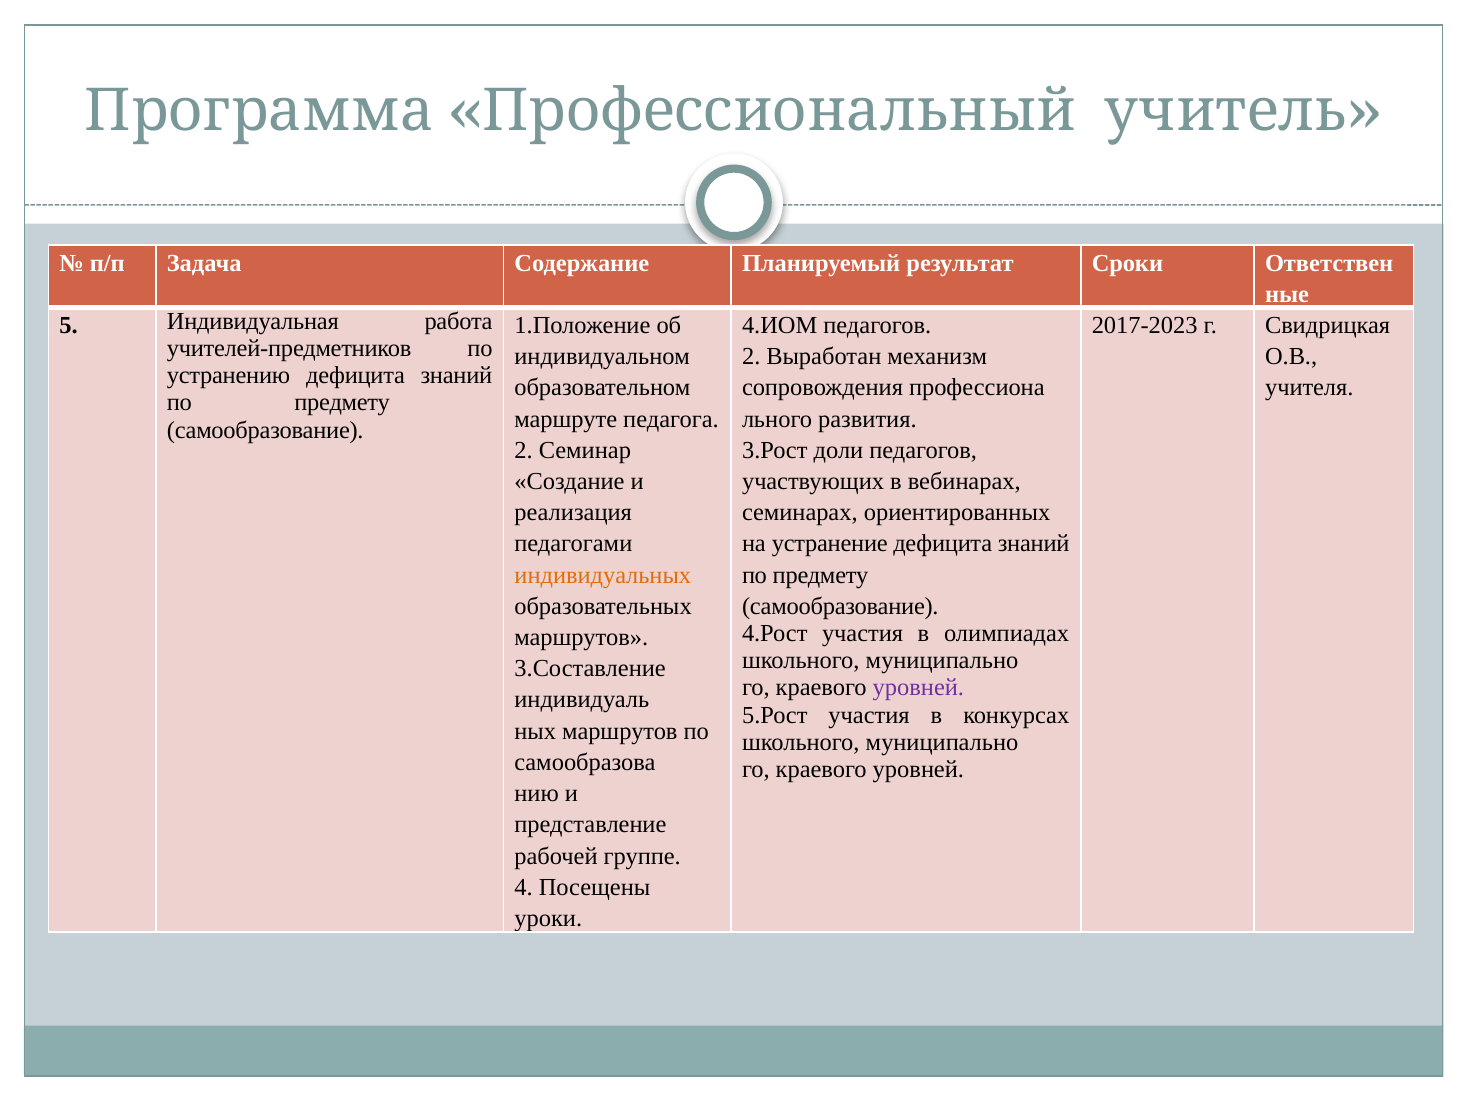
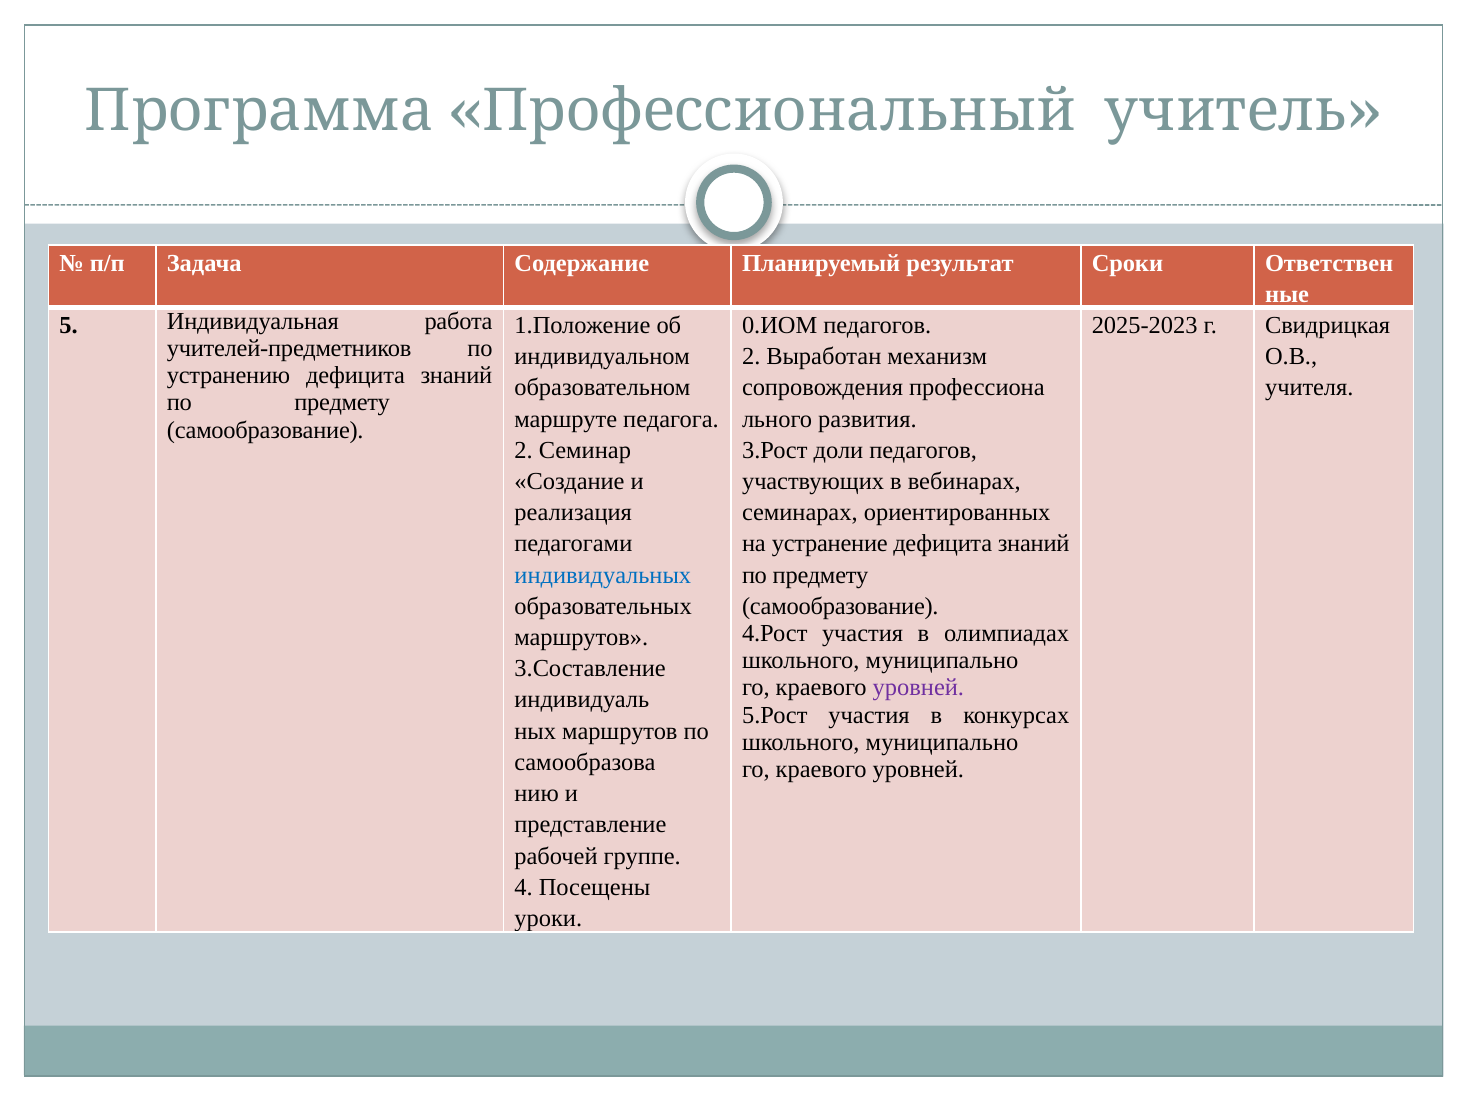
4.ИОМ: 4.ИОМ -> 0.ИОМ
2017-2023: 2017-2023 -> 2025-2023
индивидуальных colour: orange -> blue
